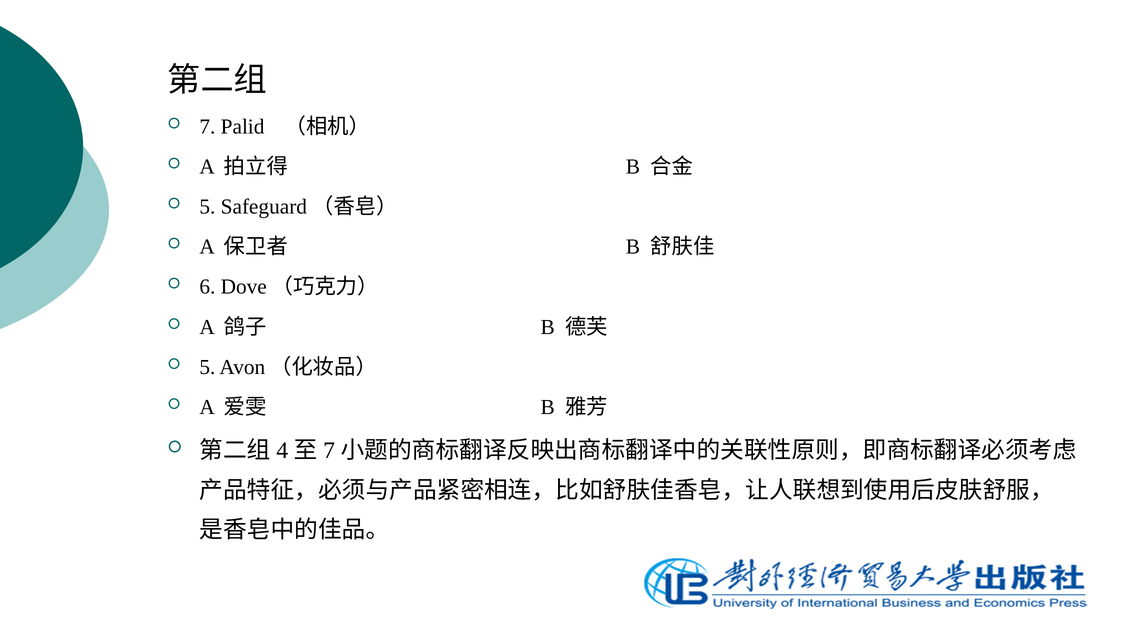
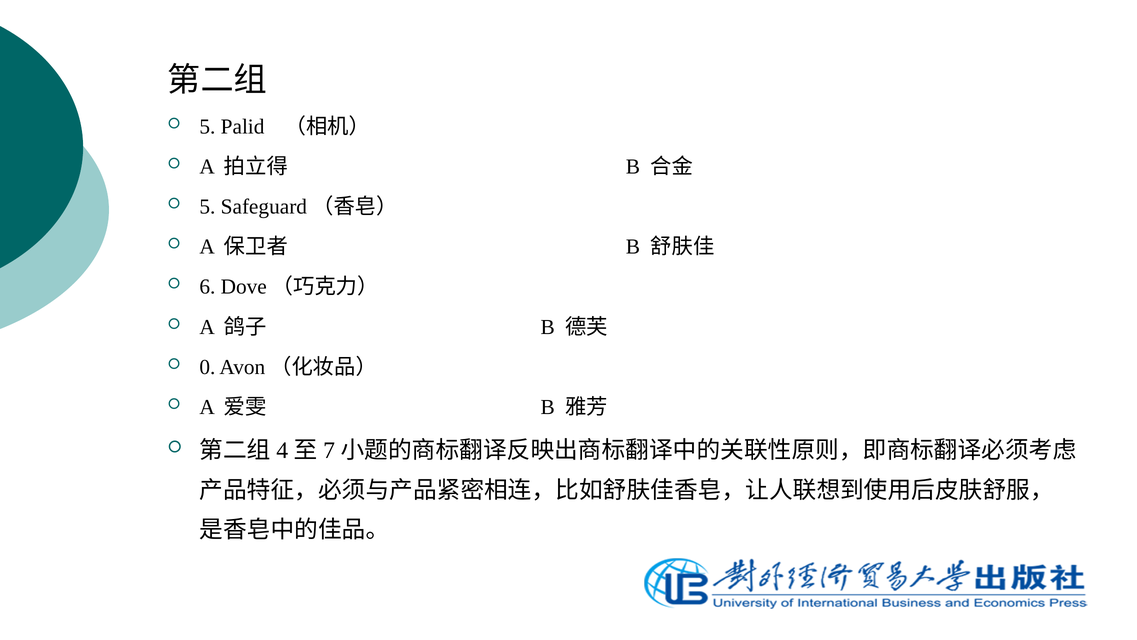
7 at (207, 127): 7 -> 5
5 at (207, 367): 5 -> 0
